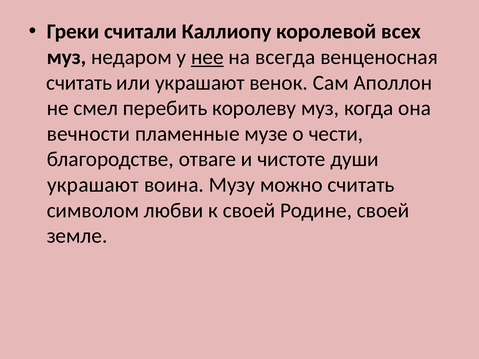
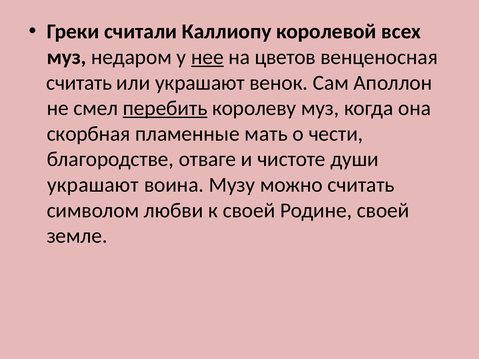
всегда: всегда -> цветов
перебить underline: none -> present
вечности: вечности -> скорбная
музе: музе -> мать
